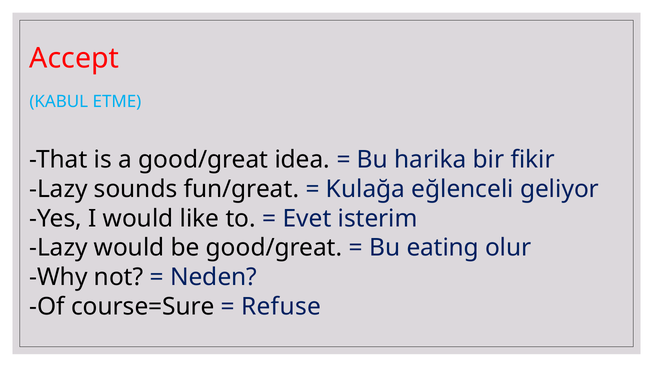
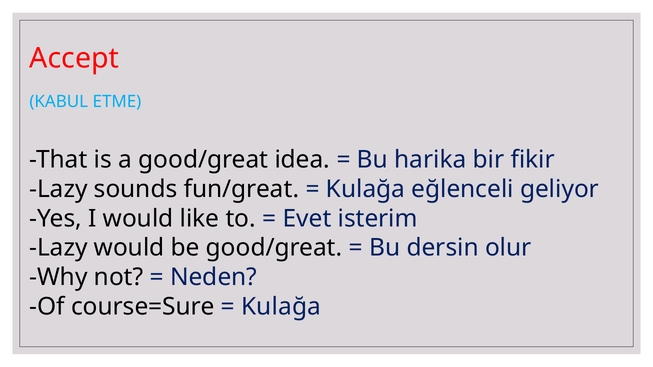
eating: eating -> dersin
Refuse at (281, 307): Refuse -> Kulağa
